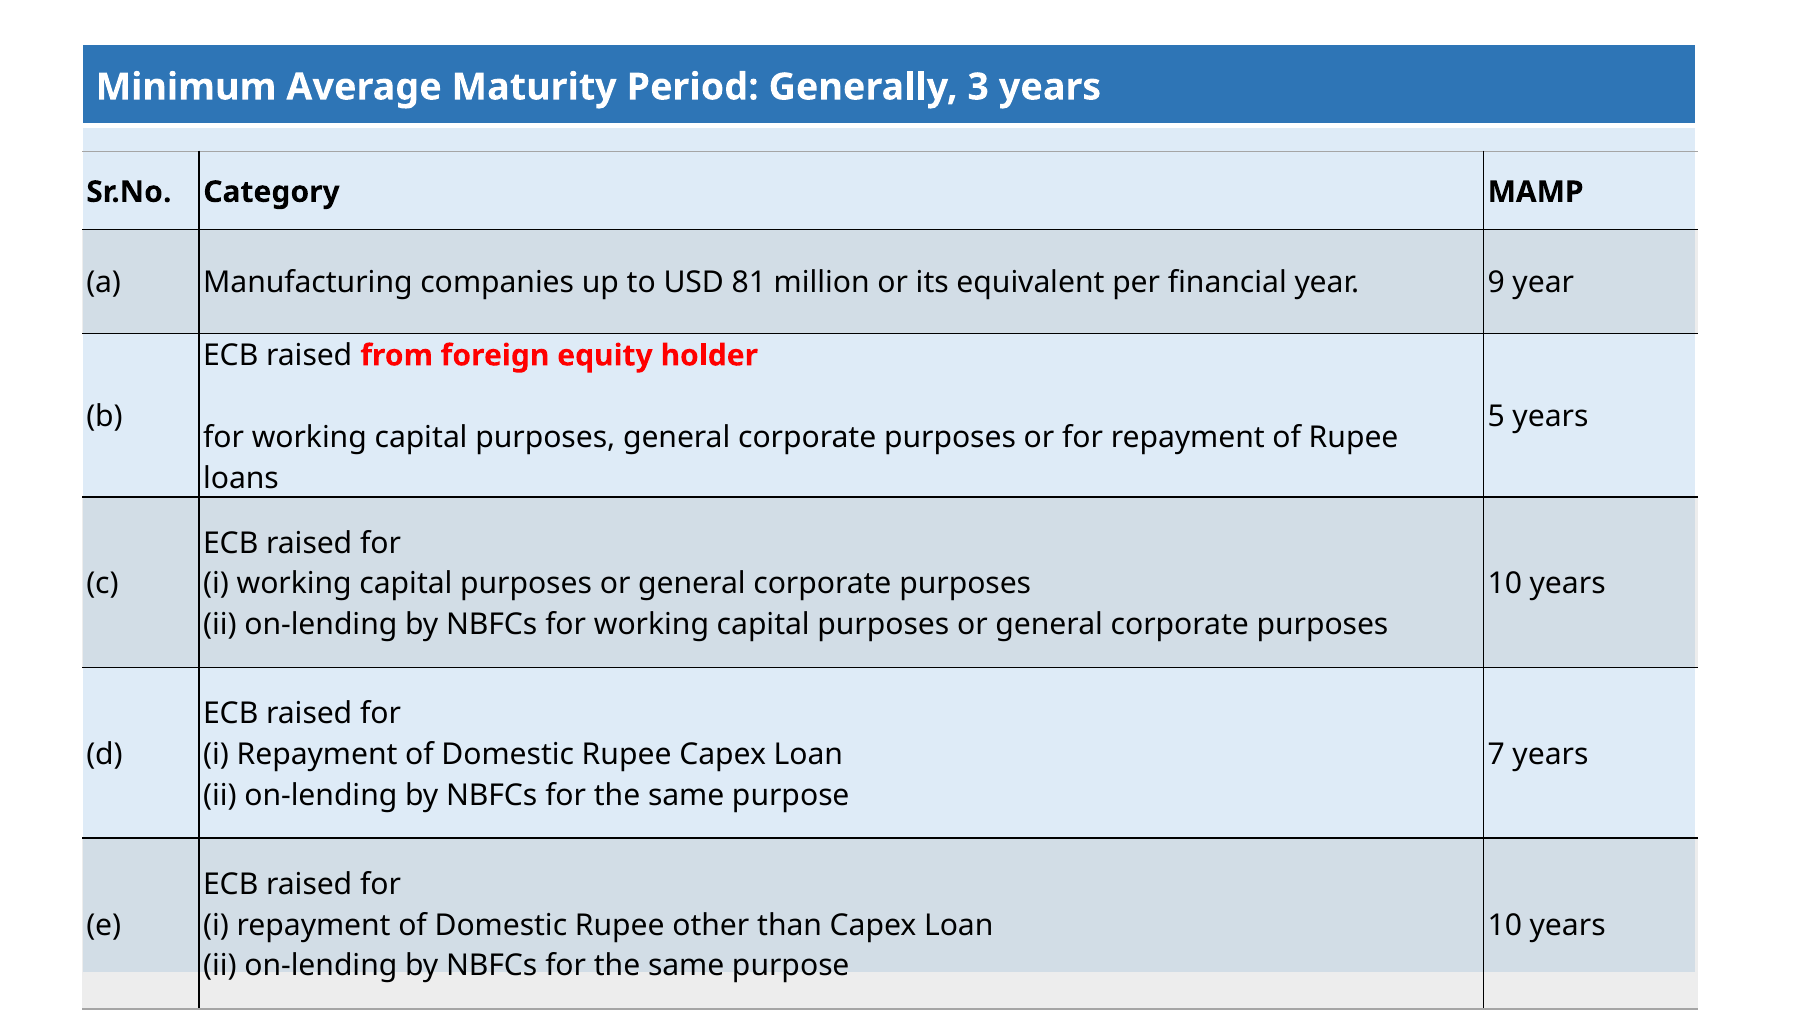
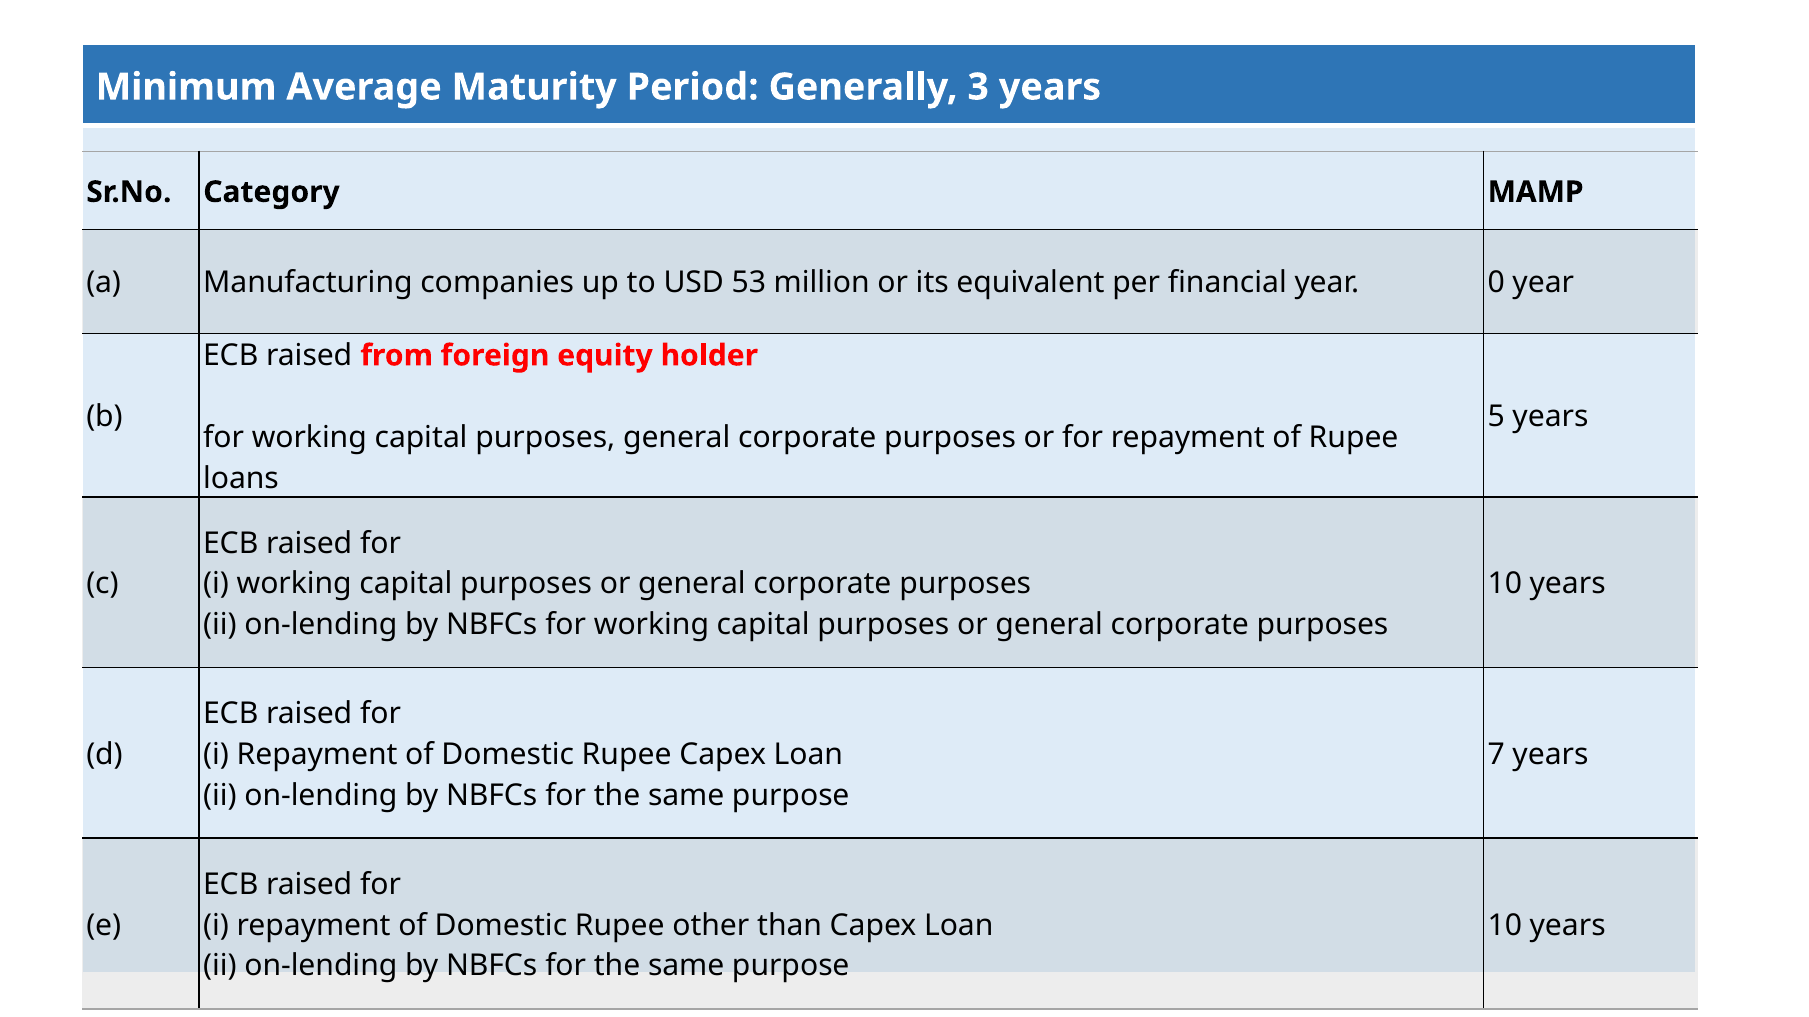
81: 81 -> 53
9: 9 -> 0
